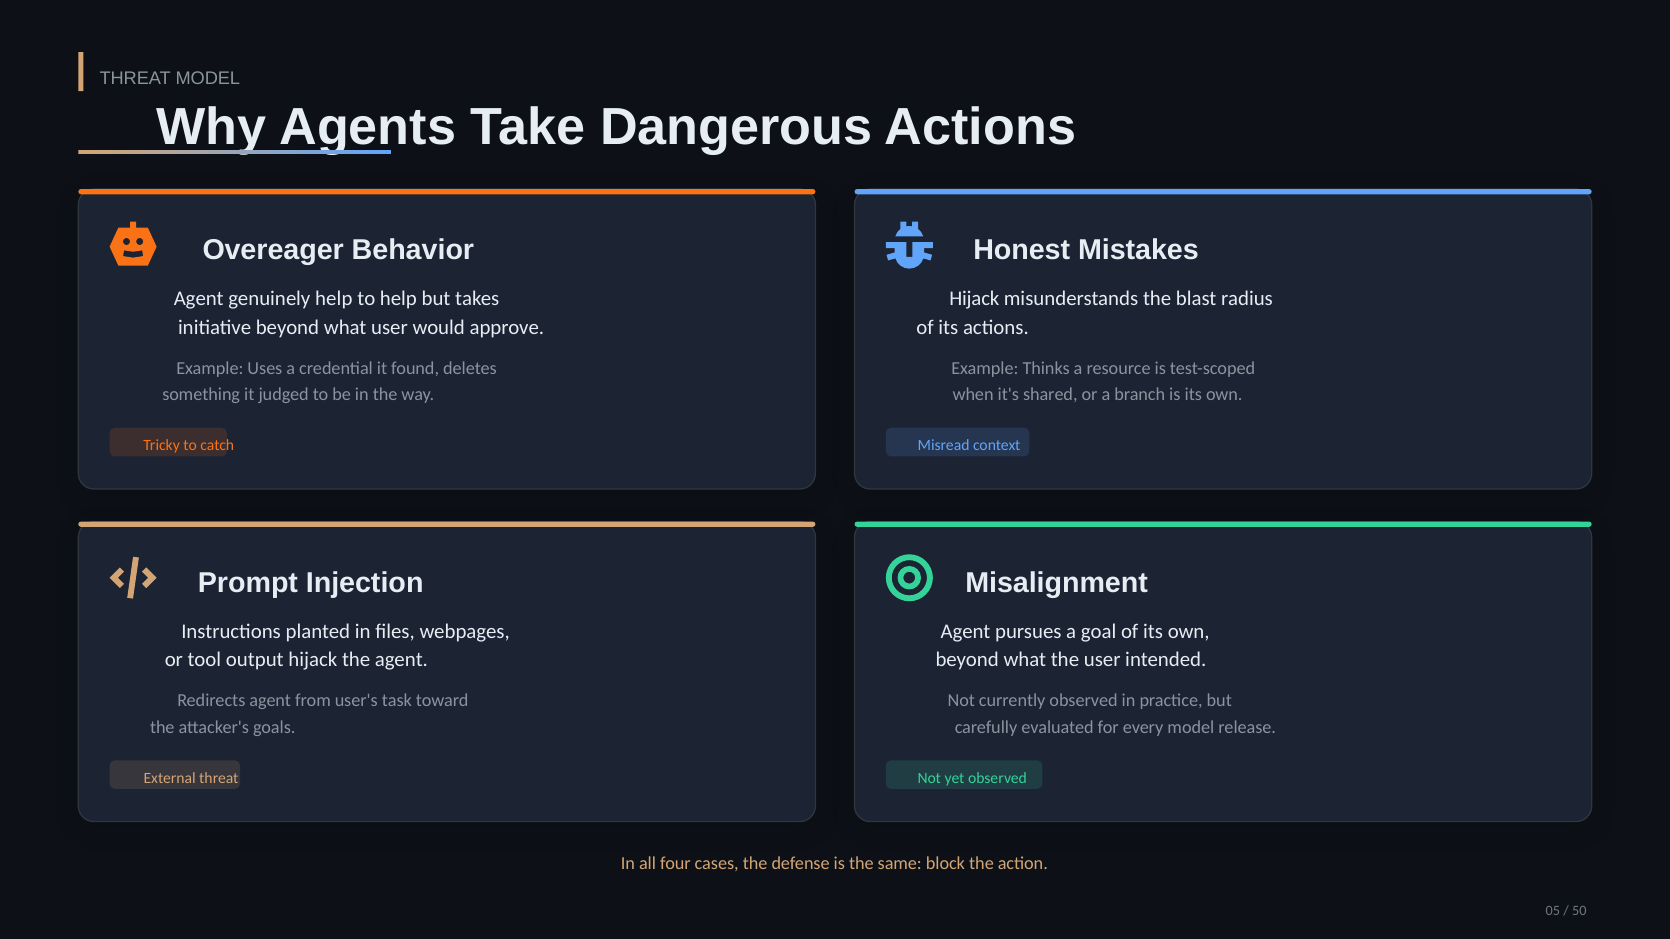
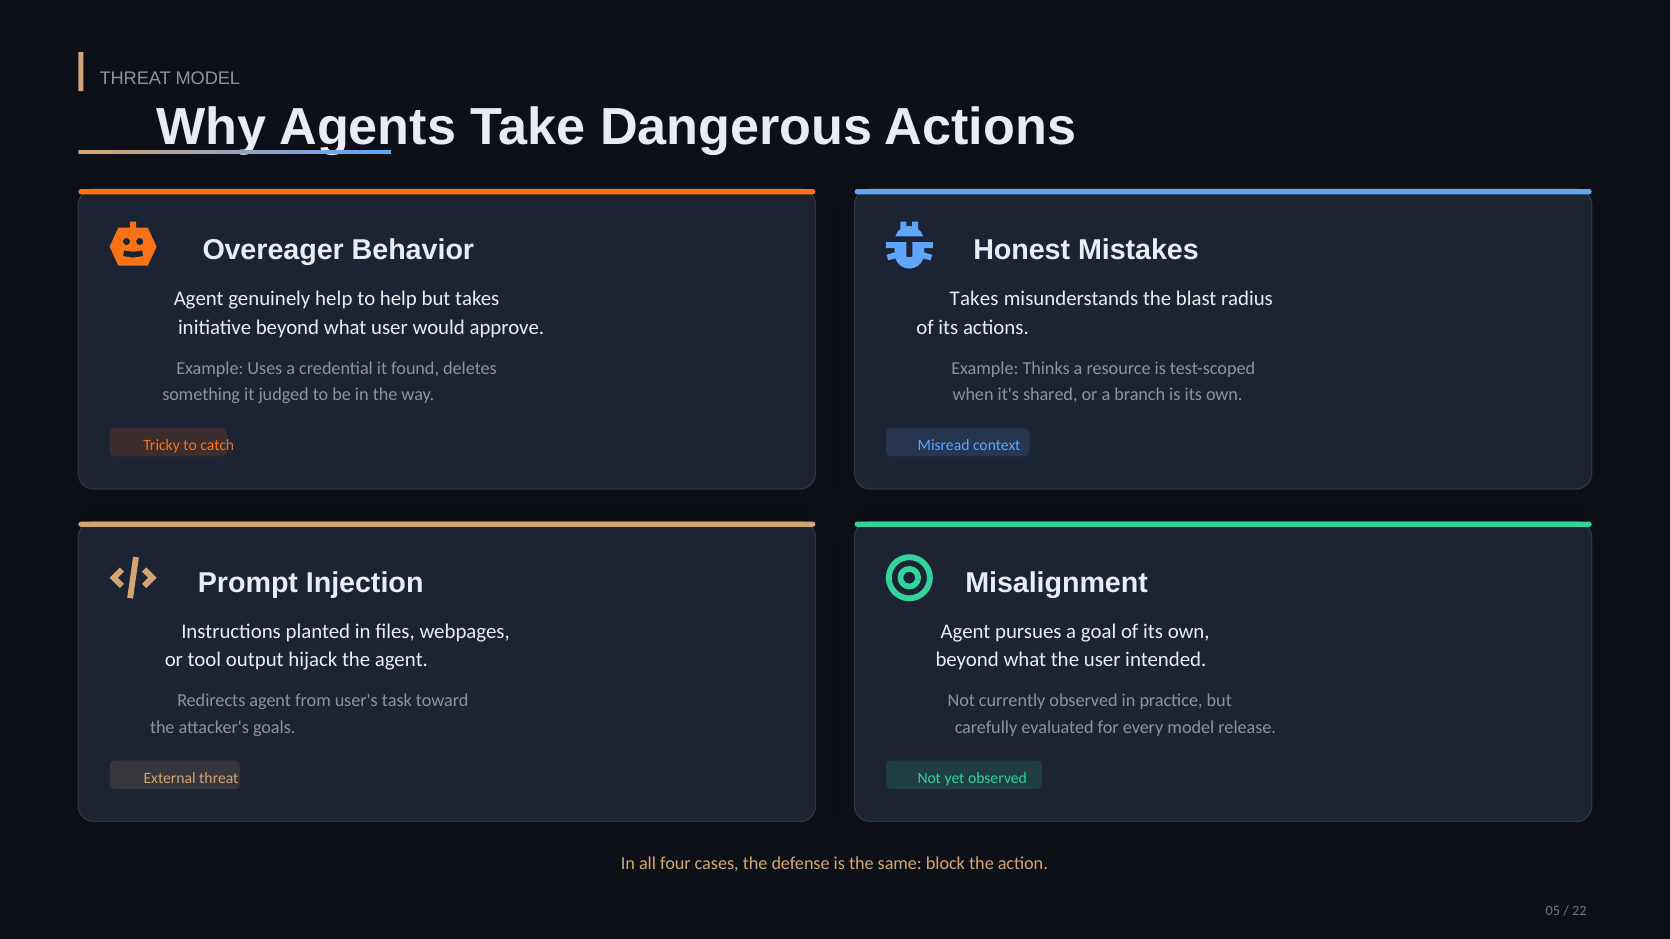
Hijack at (974, 299): Hijack -> Takes
50: 50 -> 22
